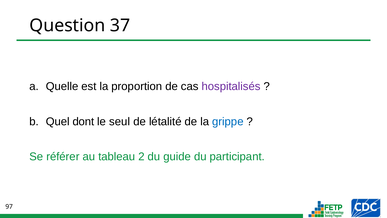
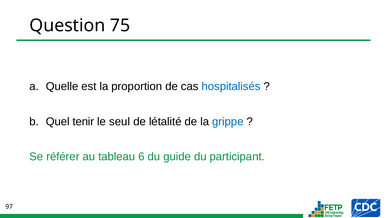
37: 37 -> 75
hospitalisés colour: purple -> blue
dont: dont -> tenir
2: 2 -> 6
